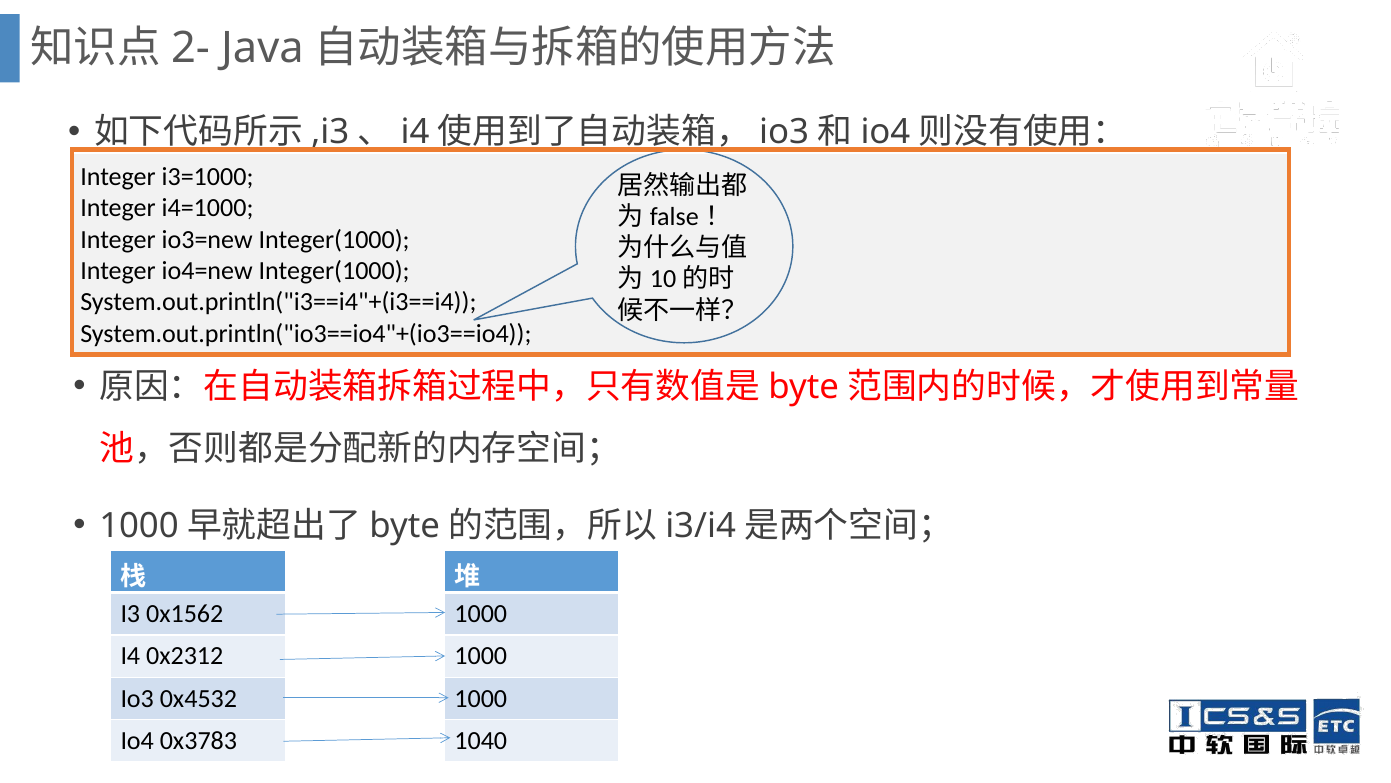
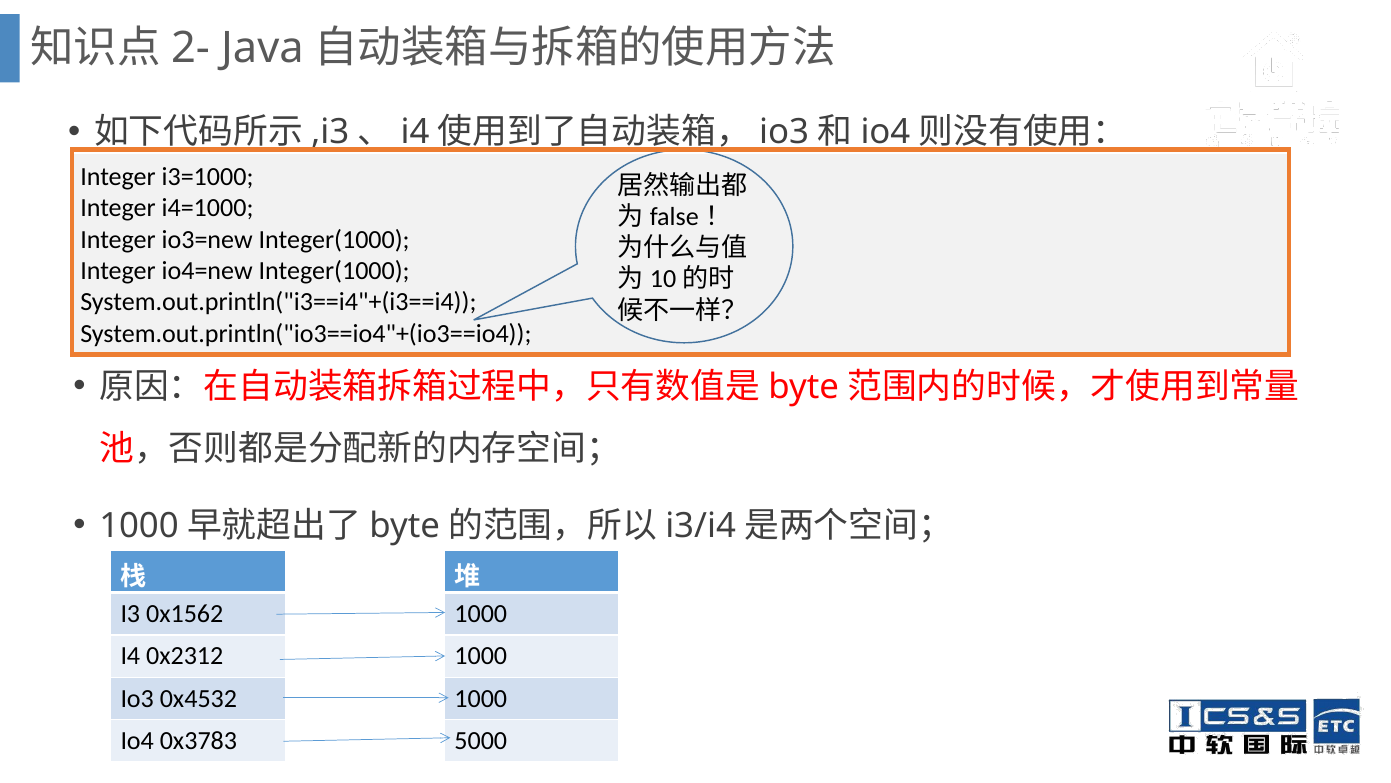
1040: 1040 -> 5000
